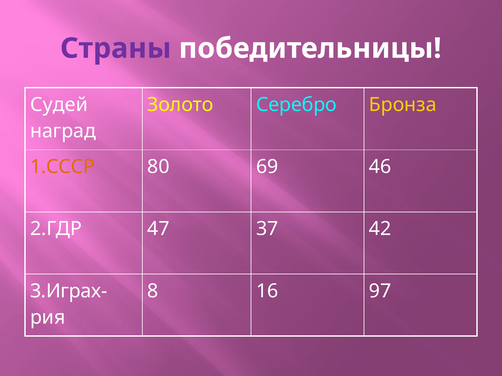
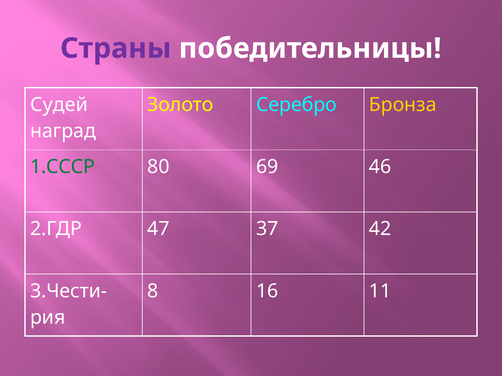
1.СССР colour: orange -> green
3.Играх-: 3.Играх- -> 3.Чести-
97: 97 -> 11
